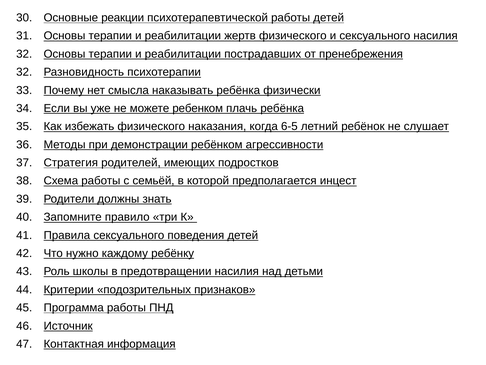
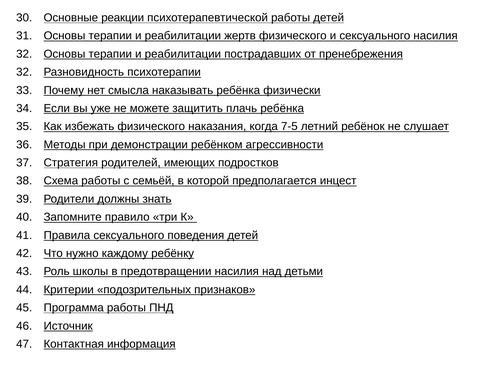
ребенком: ребенком -> защитить
6-5: 6-5 -> 7-5
